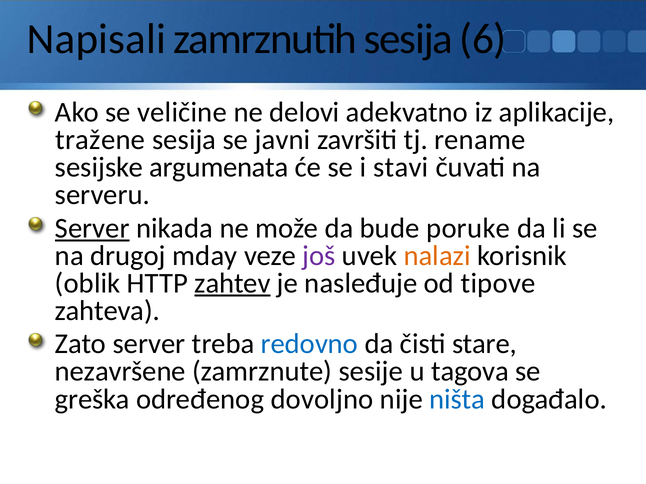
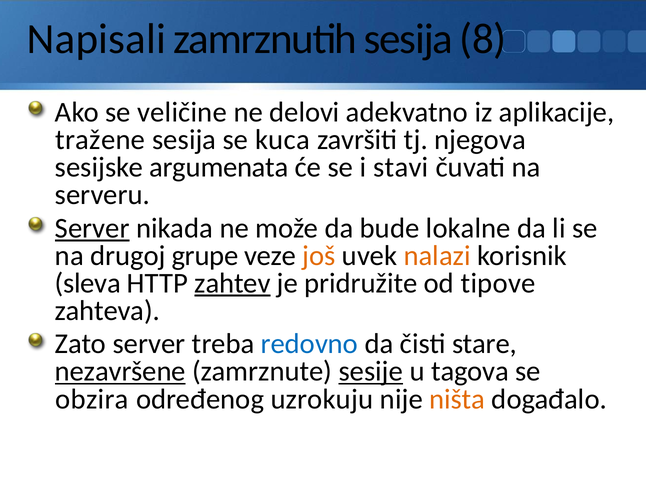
6: 6 -> 8
javni: javni -> kuca
rename: rename -> njegova
poruke: poruke -> lokalne
mday: mday -> grupe
još colour: purple -> orange
oblik: oblik -> sleva
nasleđuje: nasleđuje -> pridružite
nezavršene underline: none -> present
sesije underline: none -> present
greška: greška -> obzira
dovoljno: dovoljno -> uzrokuju
ništa colour: blue -> orange
